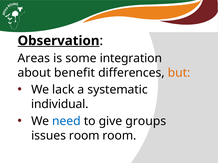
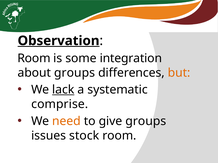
Areas at (34, 58): Areas -> Room
about benefit: benefit -> groups
lack underline: none -> present
individual: individual -> comprise
need colour: blue -> orange
issues room: room -> stock
